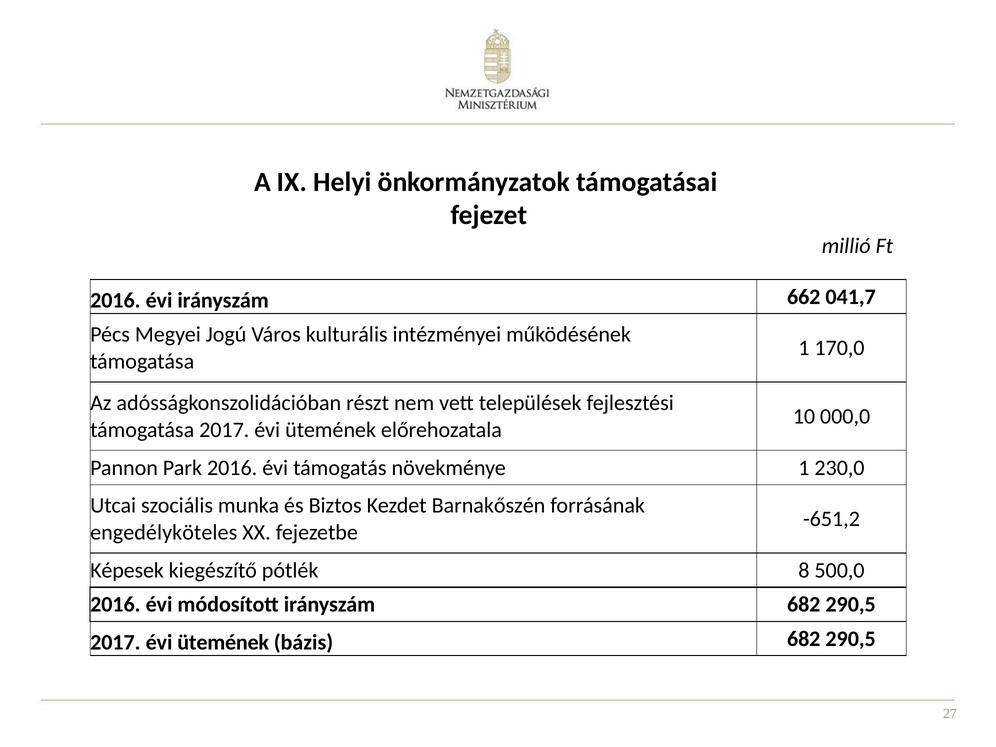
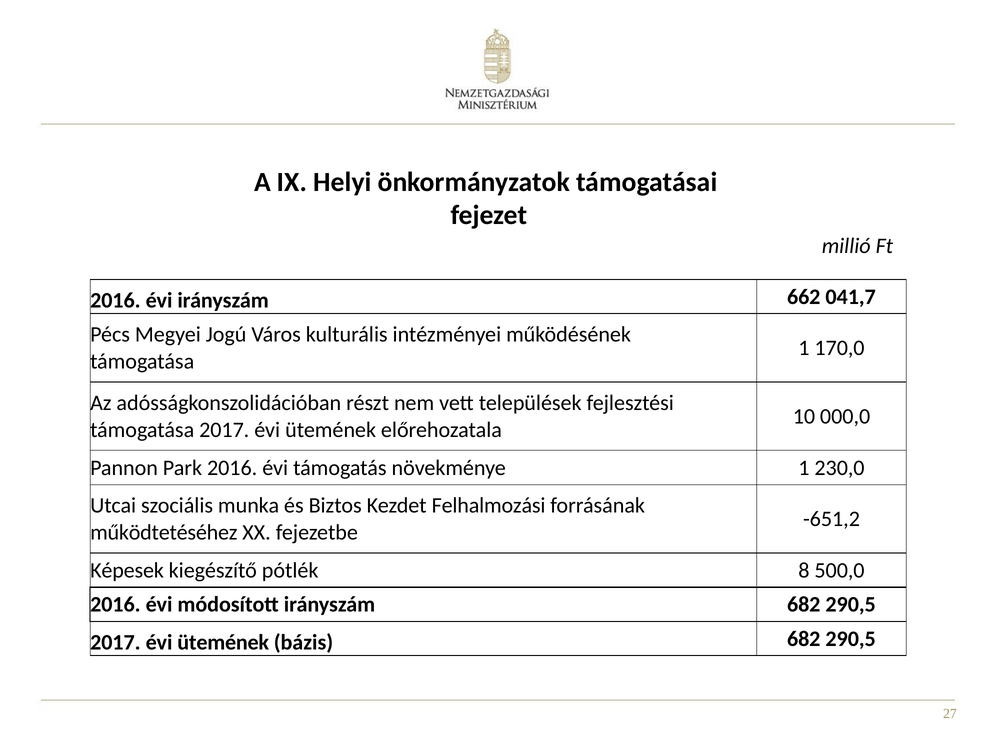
Barnakőszén: Barnakőszén -> Felhalmozási
engedélyköteles: engedélyköteles -> működtetéséhez
